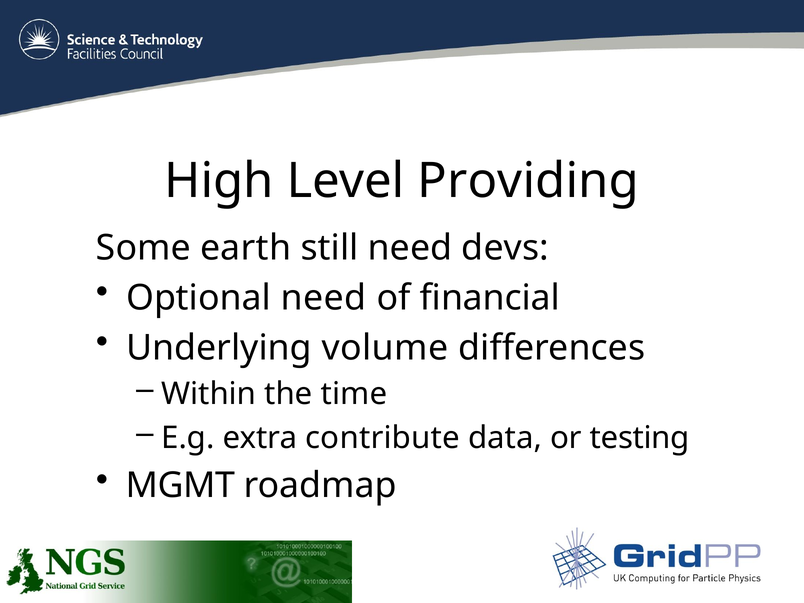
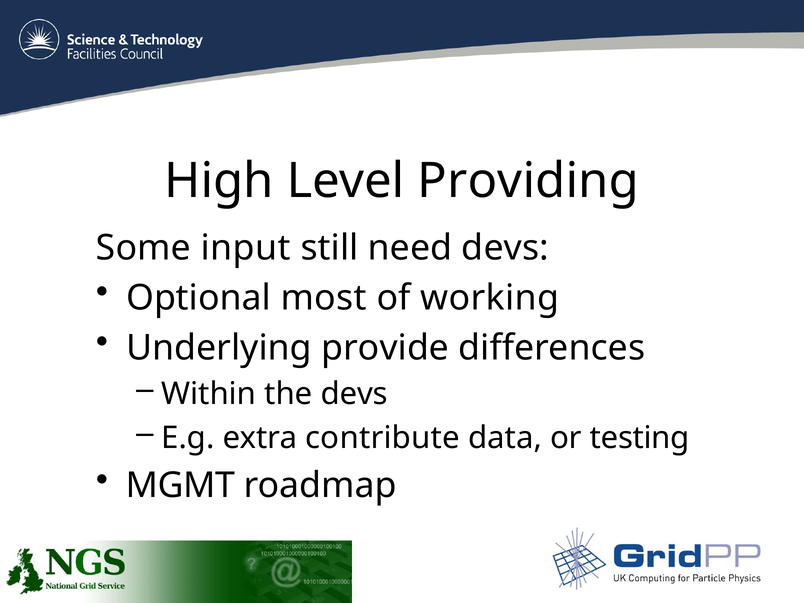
earth: earth -> input
Optional need: need -> most
financial: financial -> working
volume: volume -> provide
the time: time -> devs
